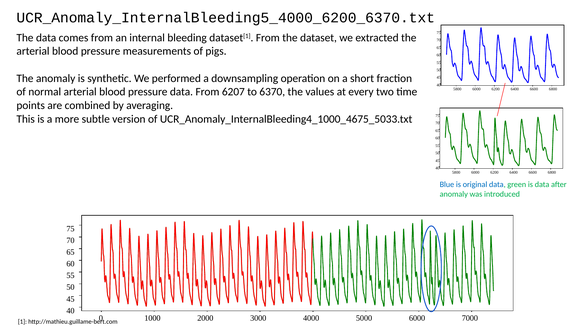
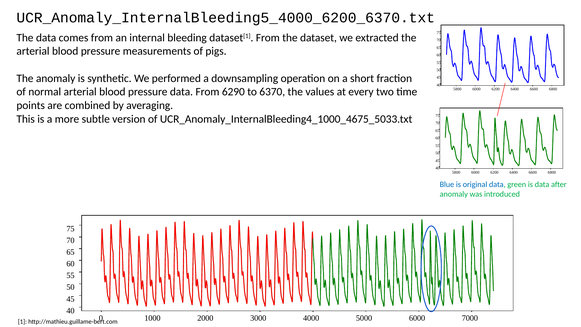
6207: 6207 -> 6290
